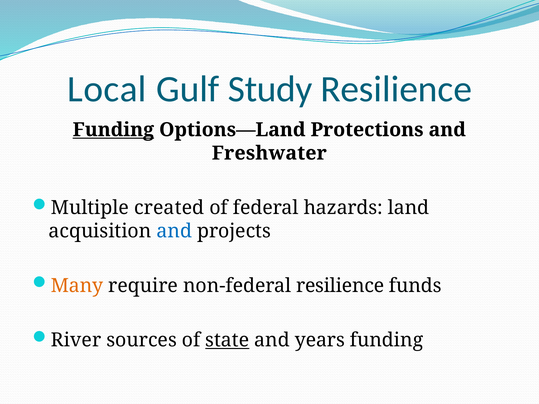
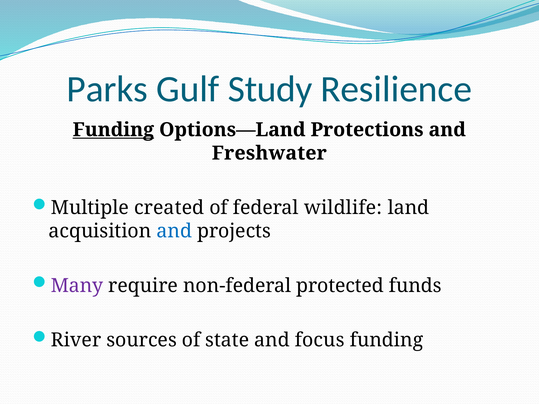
Local: Local -> Parks
hazards: hazards -> wildlife
Many colour: orange -> purple
non-federal resilience: resilience -> protected
state underline: present -> none
years: years -> focus
